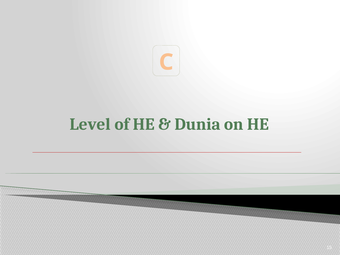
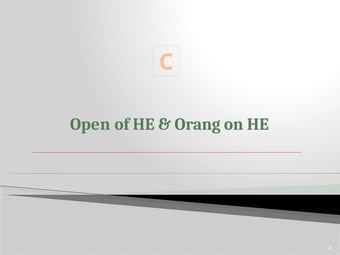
Level: Level -> Open
Dunia: Dunia -> Orang
